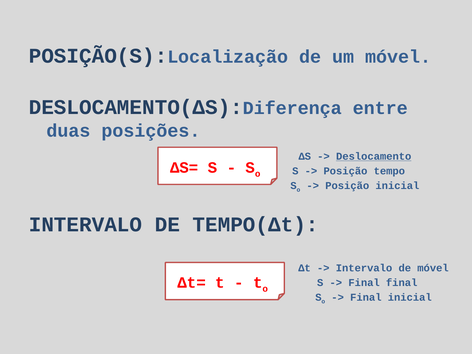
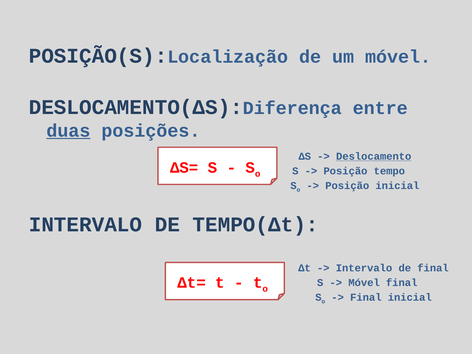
duas underline: none -> present
de móvel: móvel -> final
Final at (364, 283): Final -> Móvel
